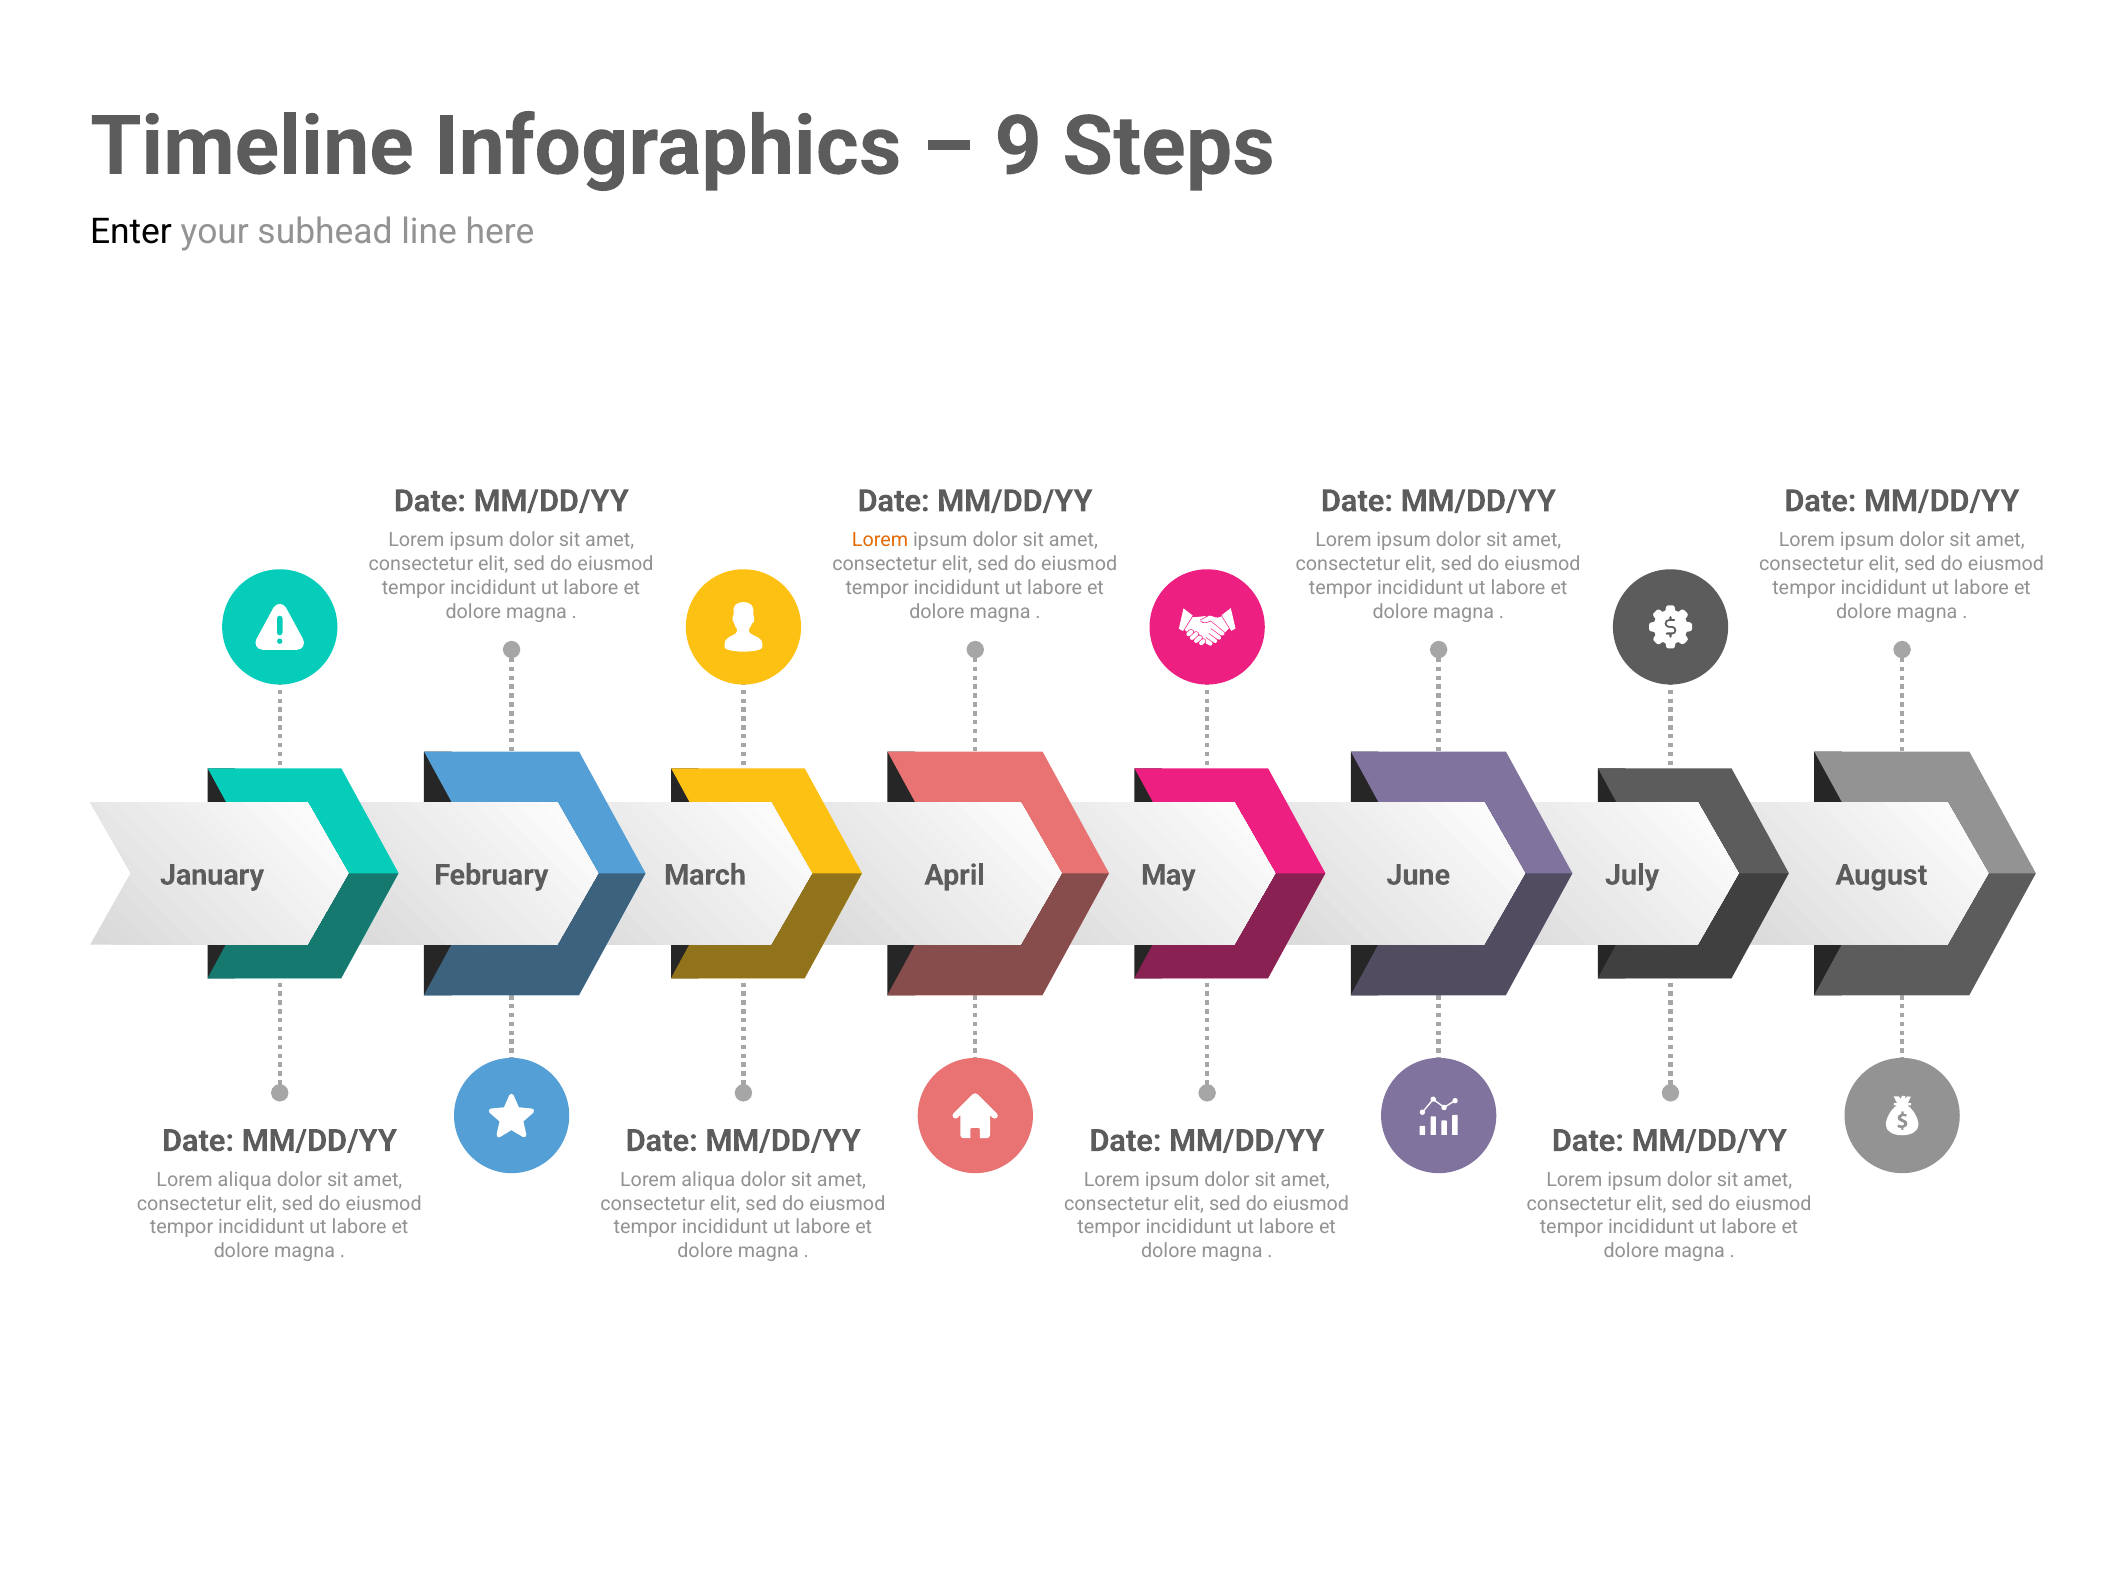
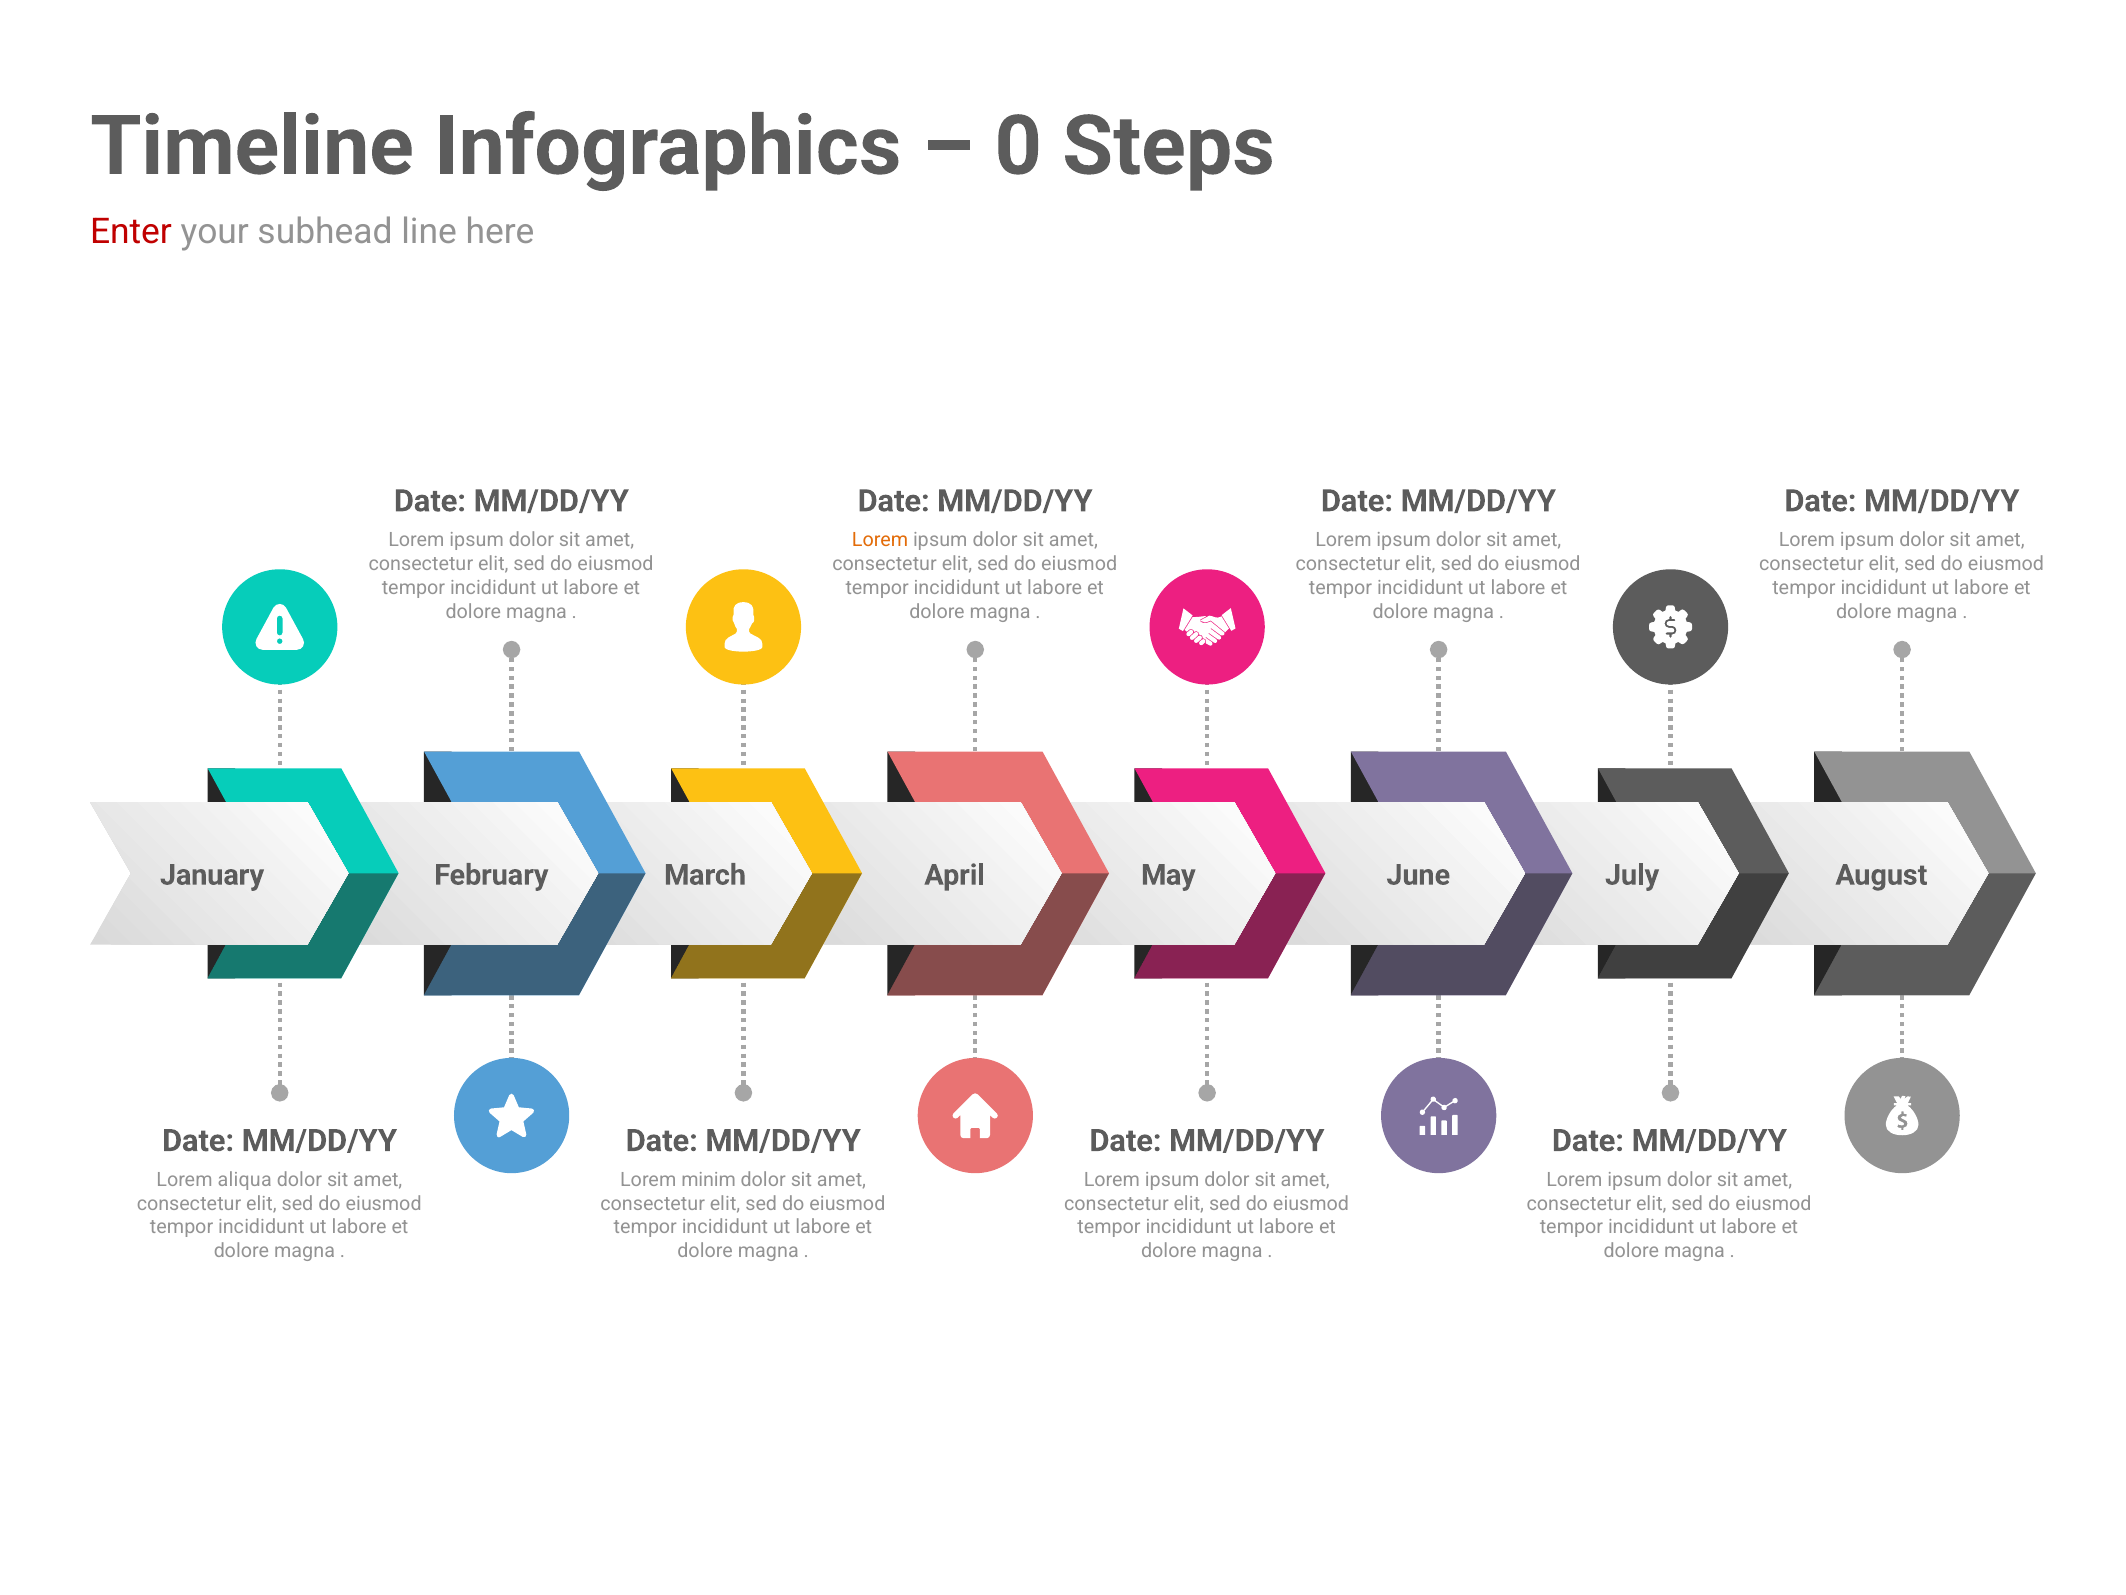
9: 9 -> 0
Enter colour: black -> red
aliqua at (708, 1179): aliqua -> minim
